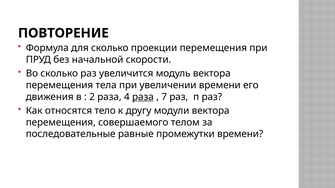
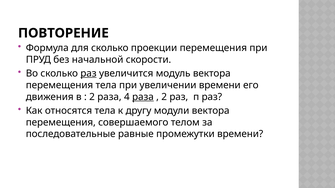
раз at (88, 74) underline: none -> present
7 at (164, 97): 7 -> 2
относятся тело: тело -> тела
